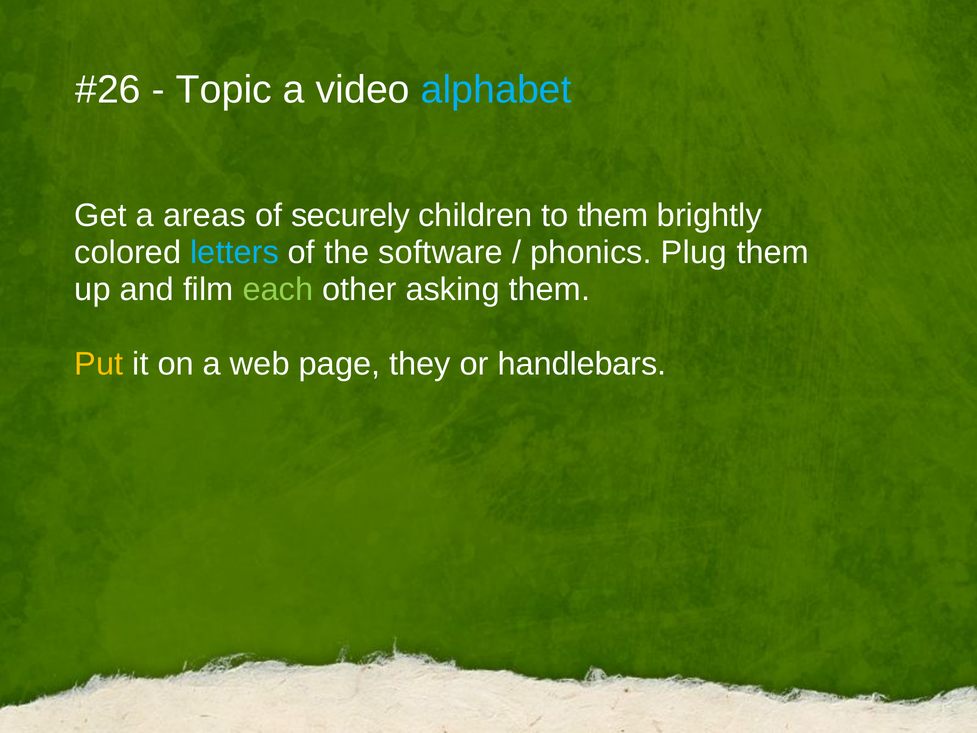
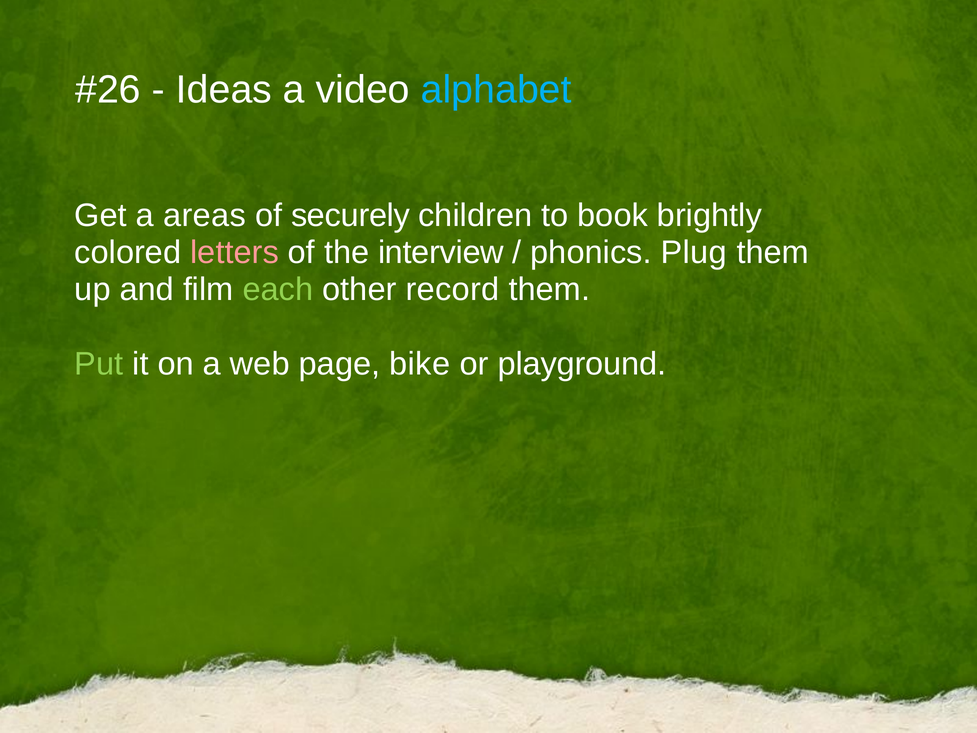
Topic: Topic -> Ideas
to them: them -> book
letters colour: light blue -> pink
software: software -> interview
asking: asking -> record
Put colour: yellow -> light green
they: they -> bike
handlebars: handlebars -> playground
